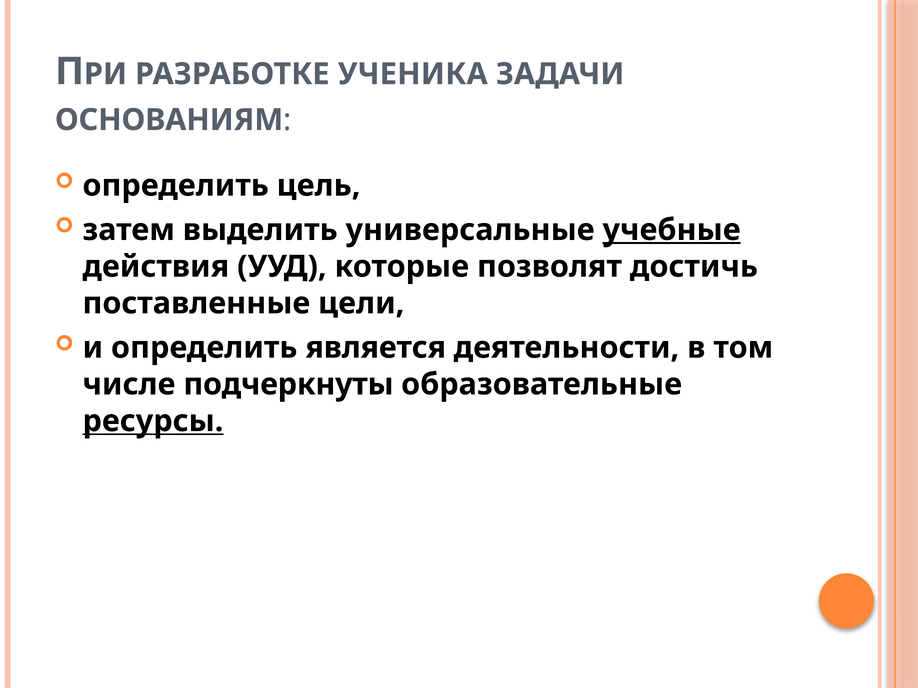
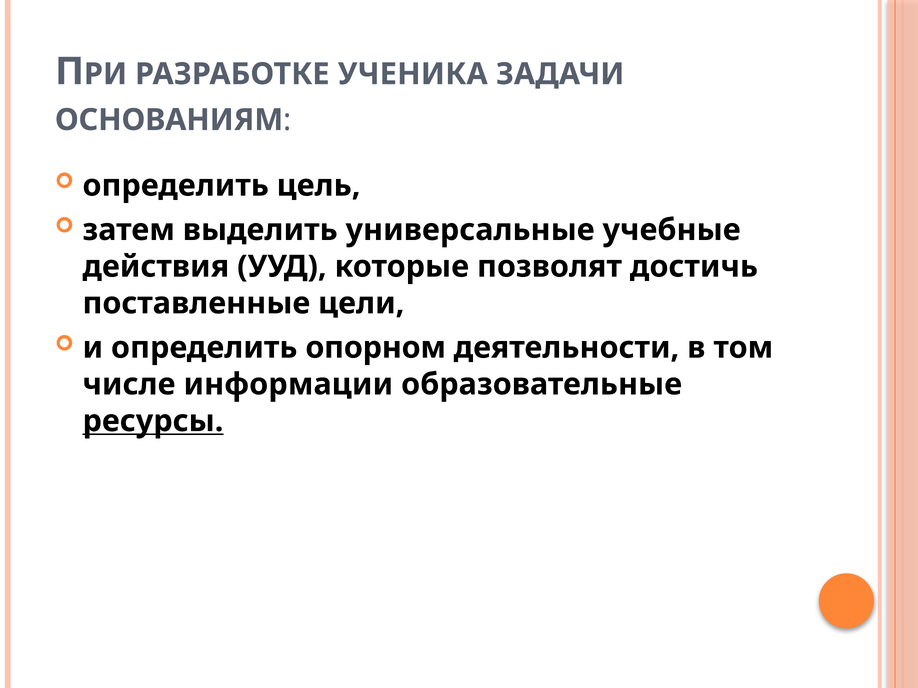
учебные underline: present -> none
является: является -> опорном
подчеркнуты: подчеркнуты -> информации
